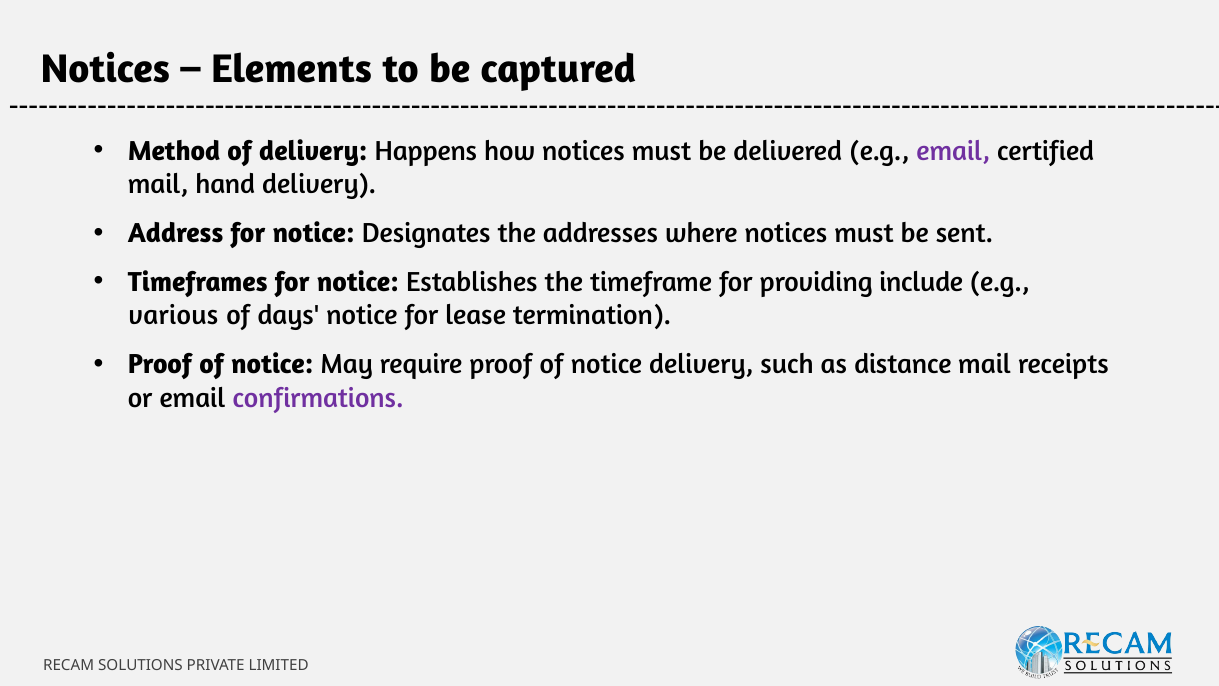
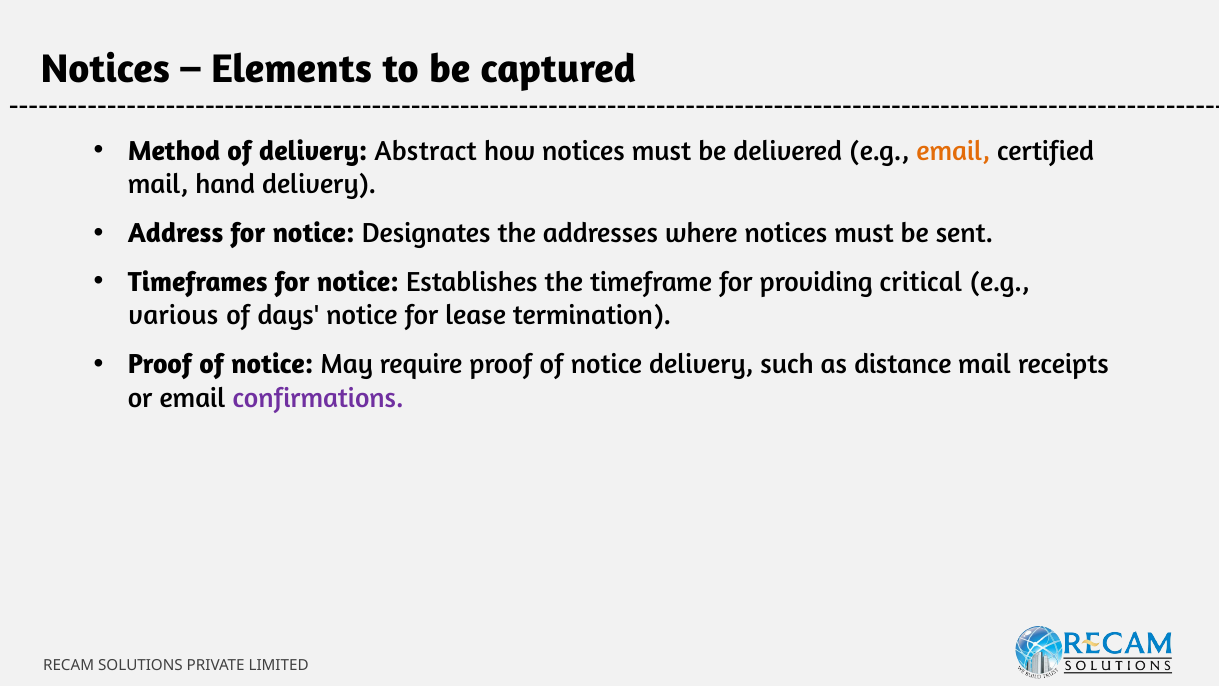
Happens: Happens -> Abstract
email at (953, 151) colour: purple -> orange
include: include -> critical
